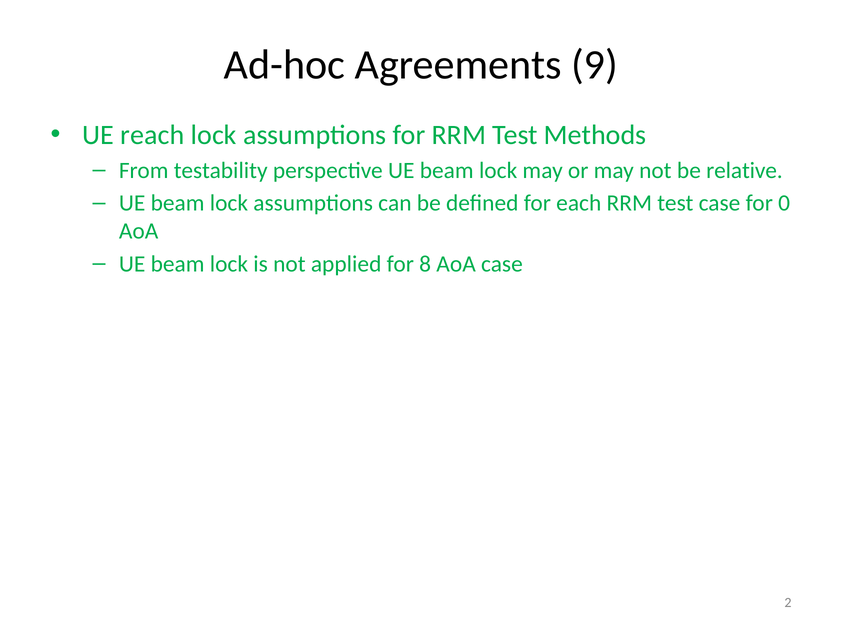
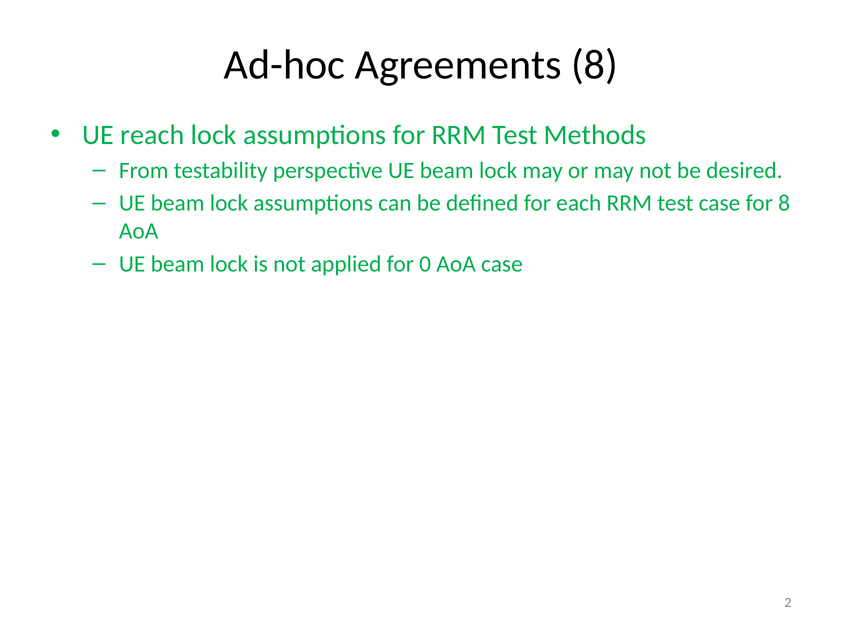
Agreements 9: 9 -> 8
relative: relative -> desired
for 0: 0 -> 8
8: 8 -> 0
